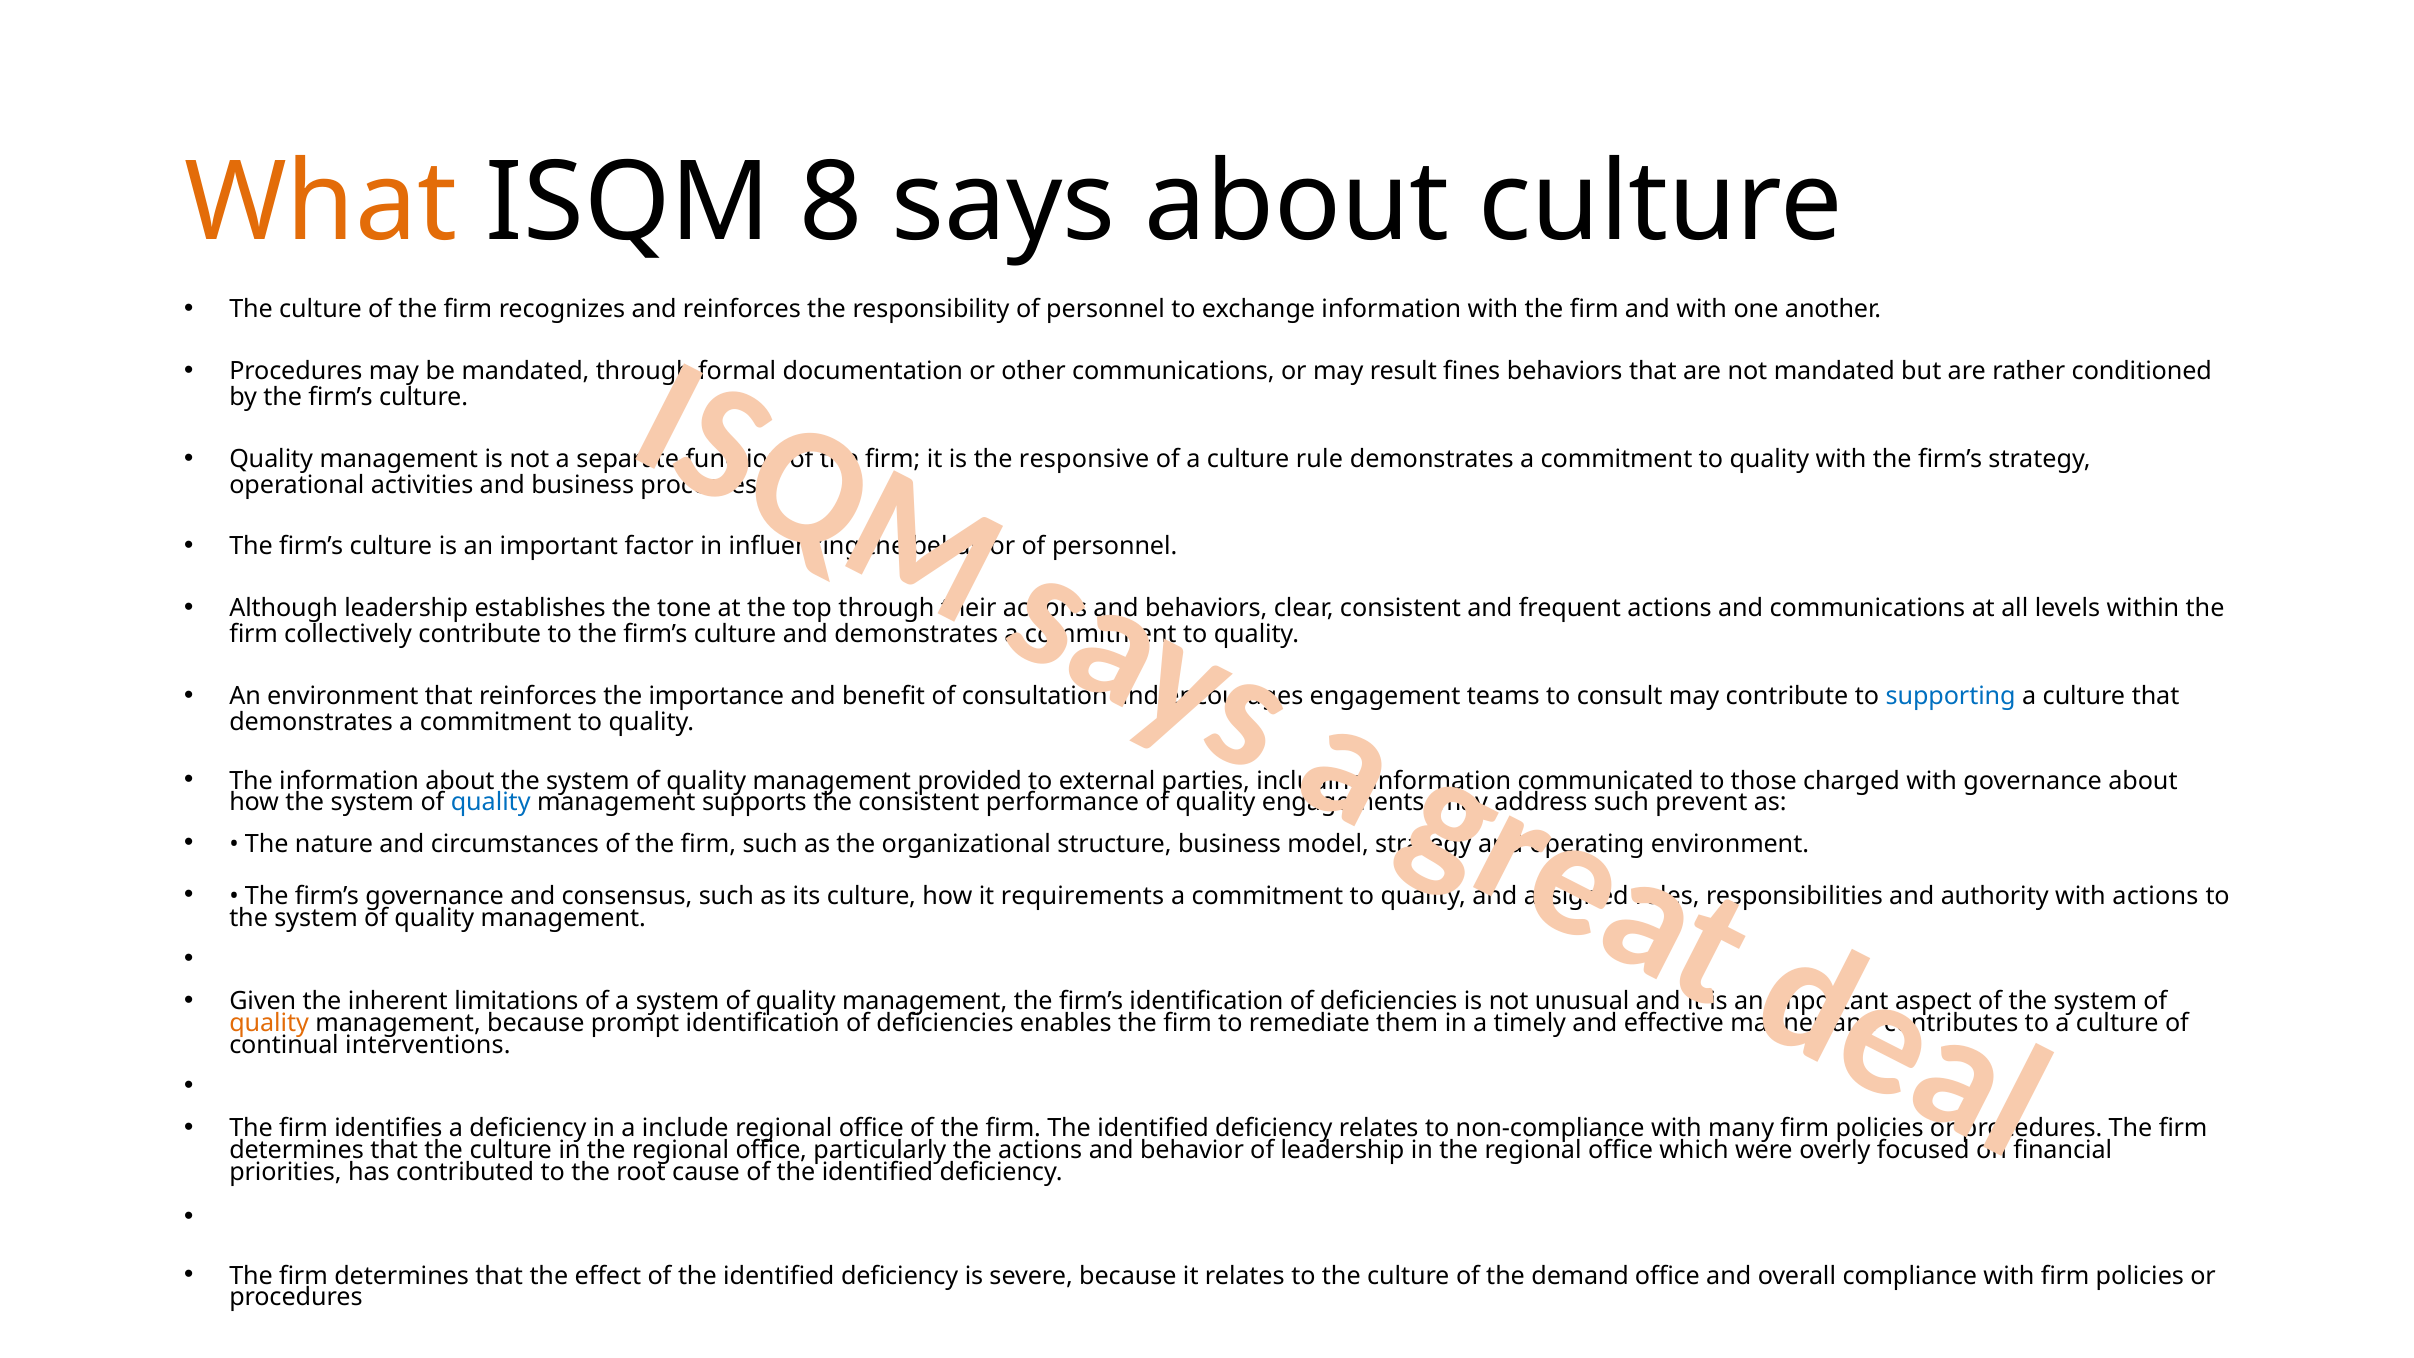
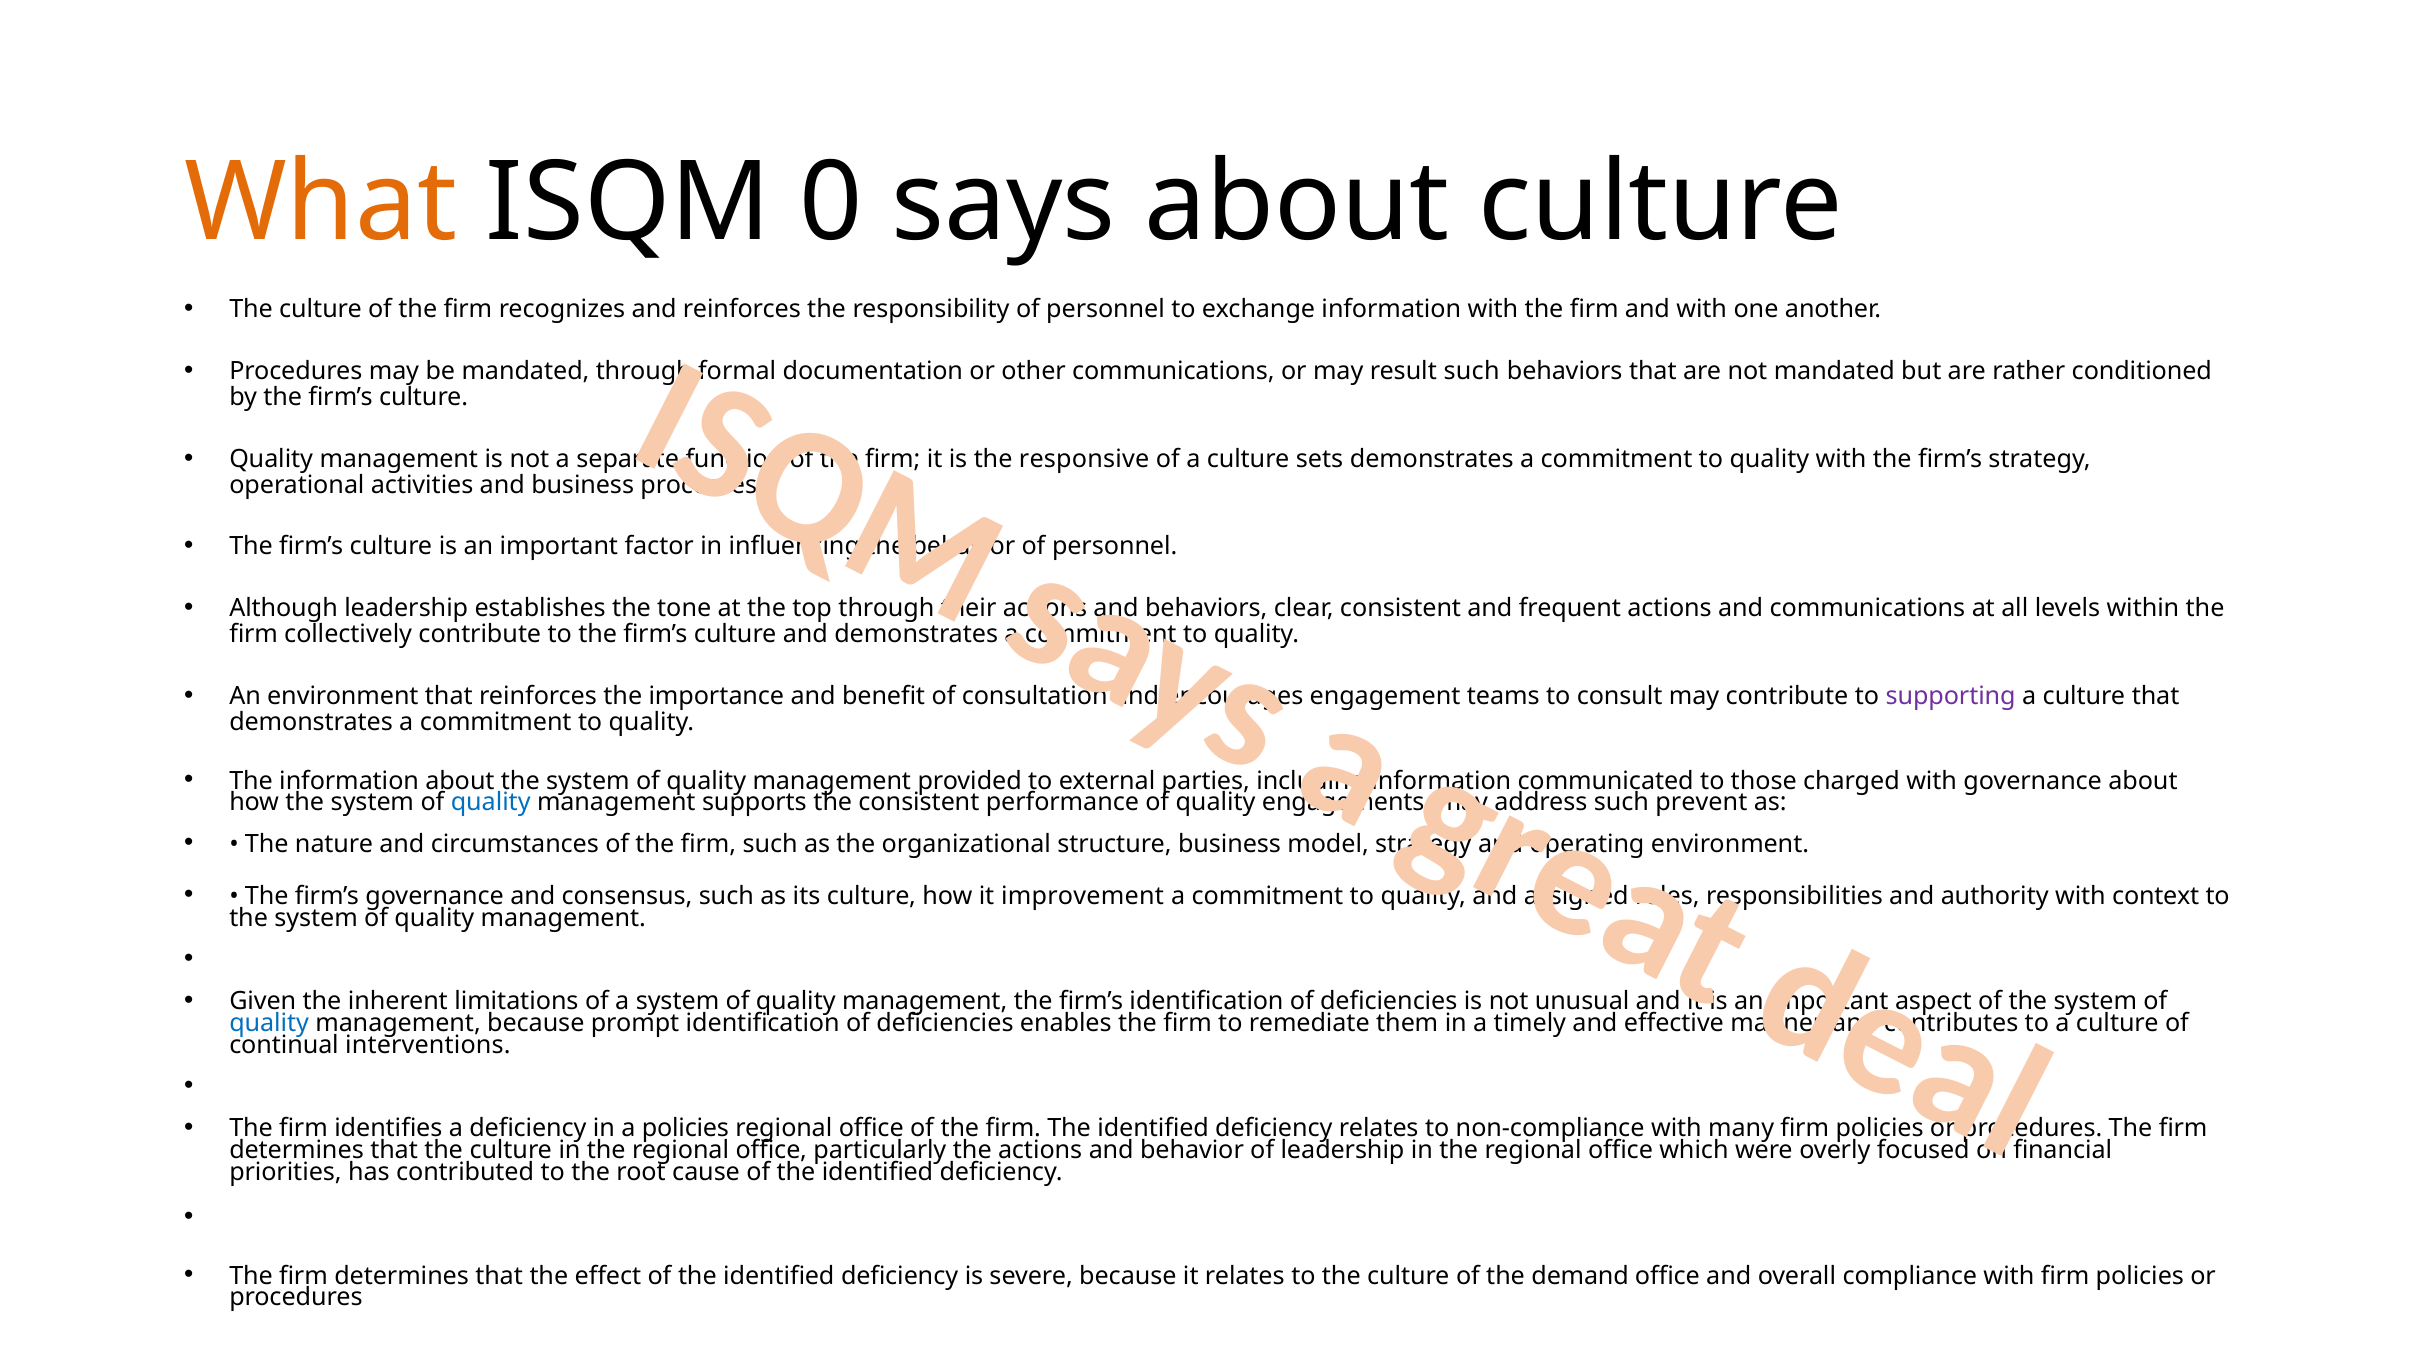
8: 8 -> 0
result fines: fines -> such
rule: rule -> sets
supporting colour: blue -> purple
requirements: requirements -> improvement
with actions: actions -> context
quality at (269, 1023) colour: orange -> blue
a include: include -> policies
